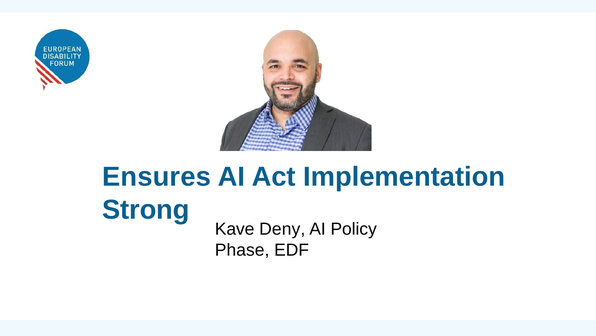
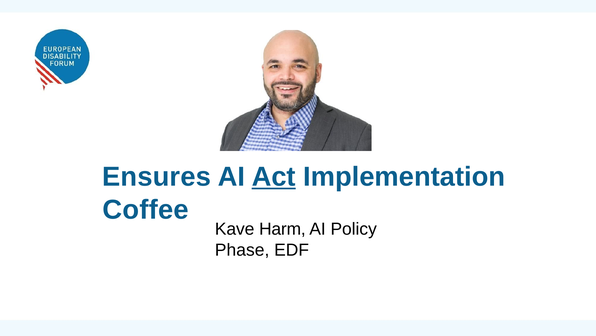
Act underline: none -> present
Strong: Strong -> Coffee
Deny: Deny -> Harm
